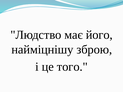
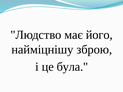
того: того -> була
